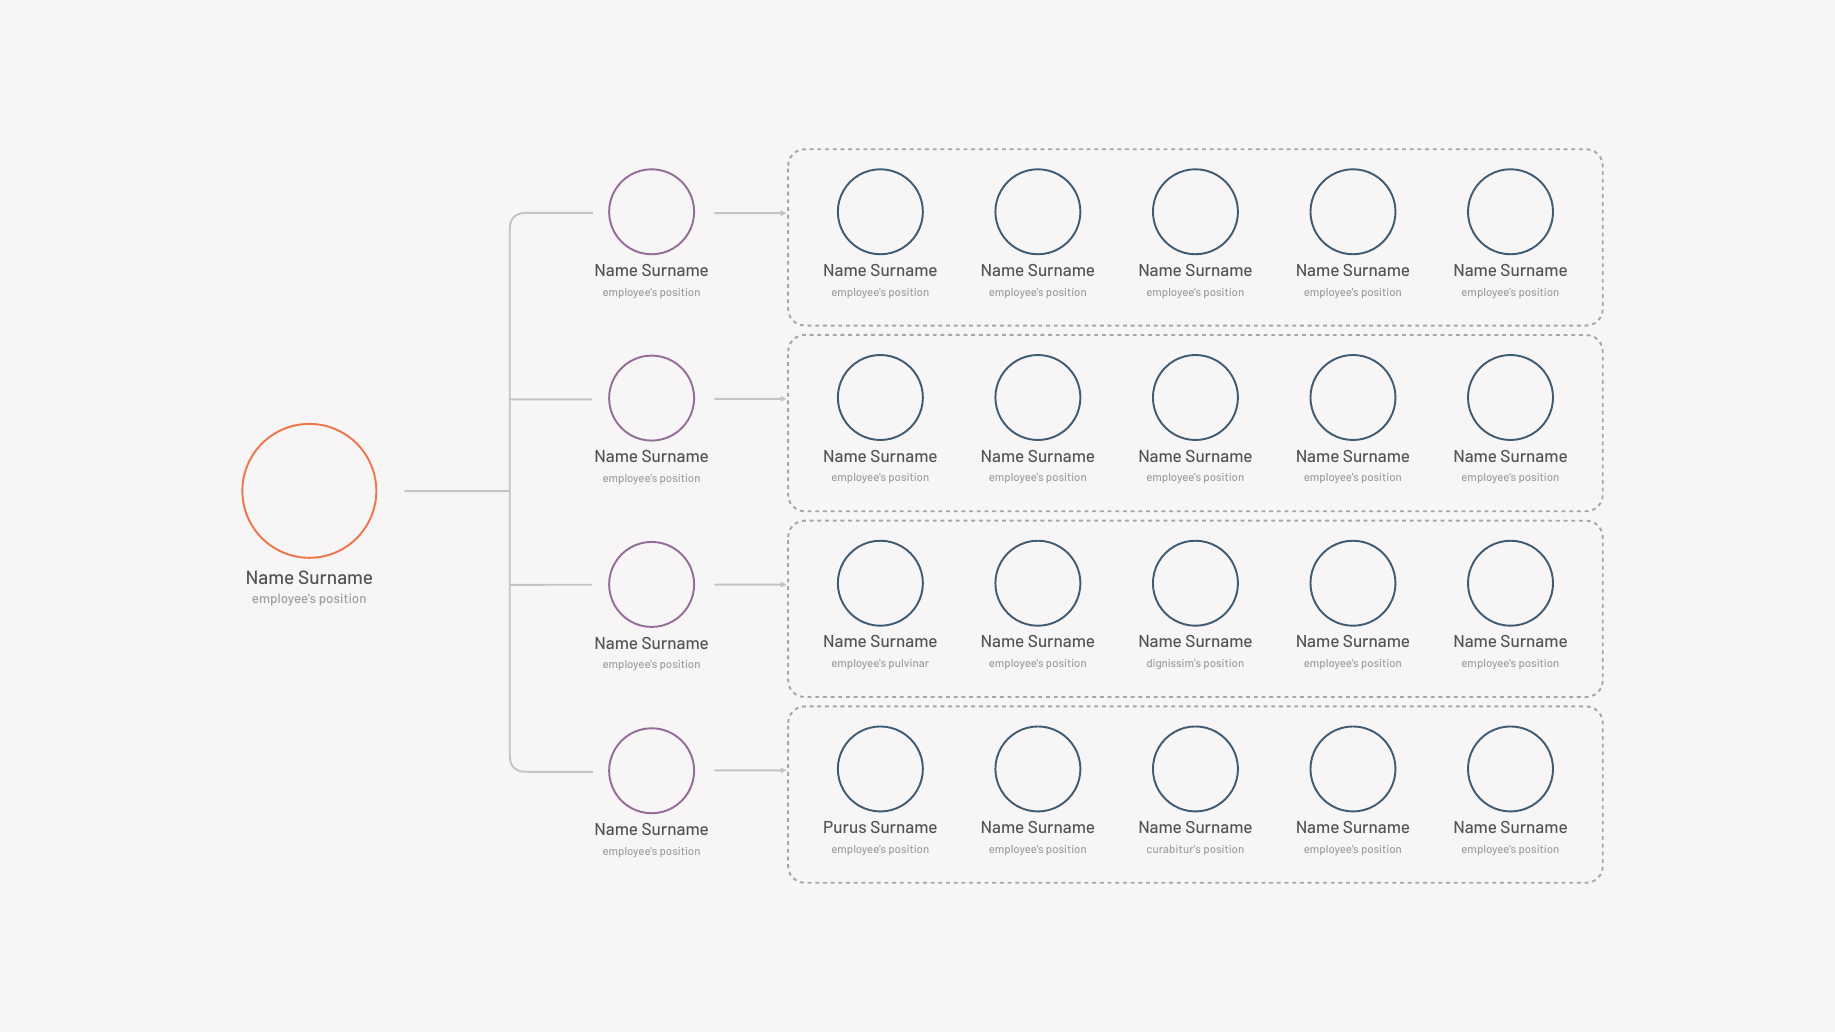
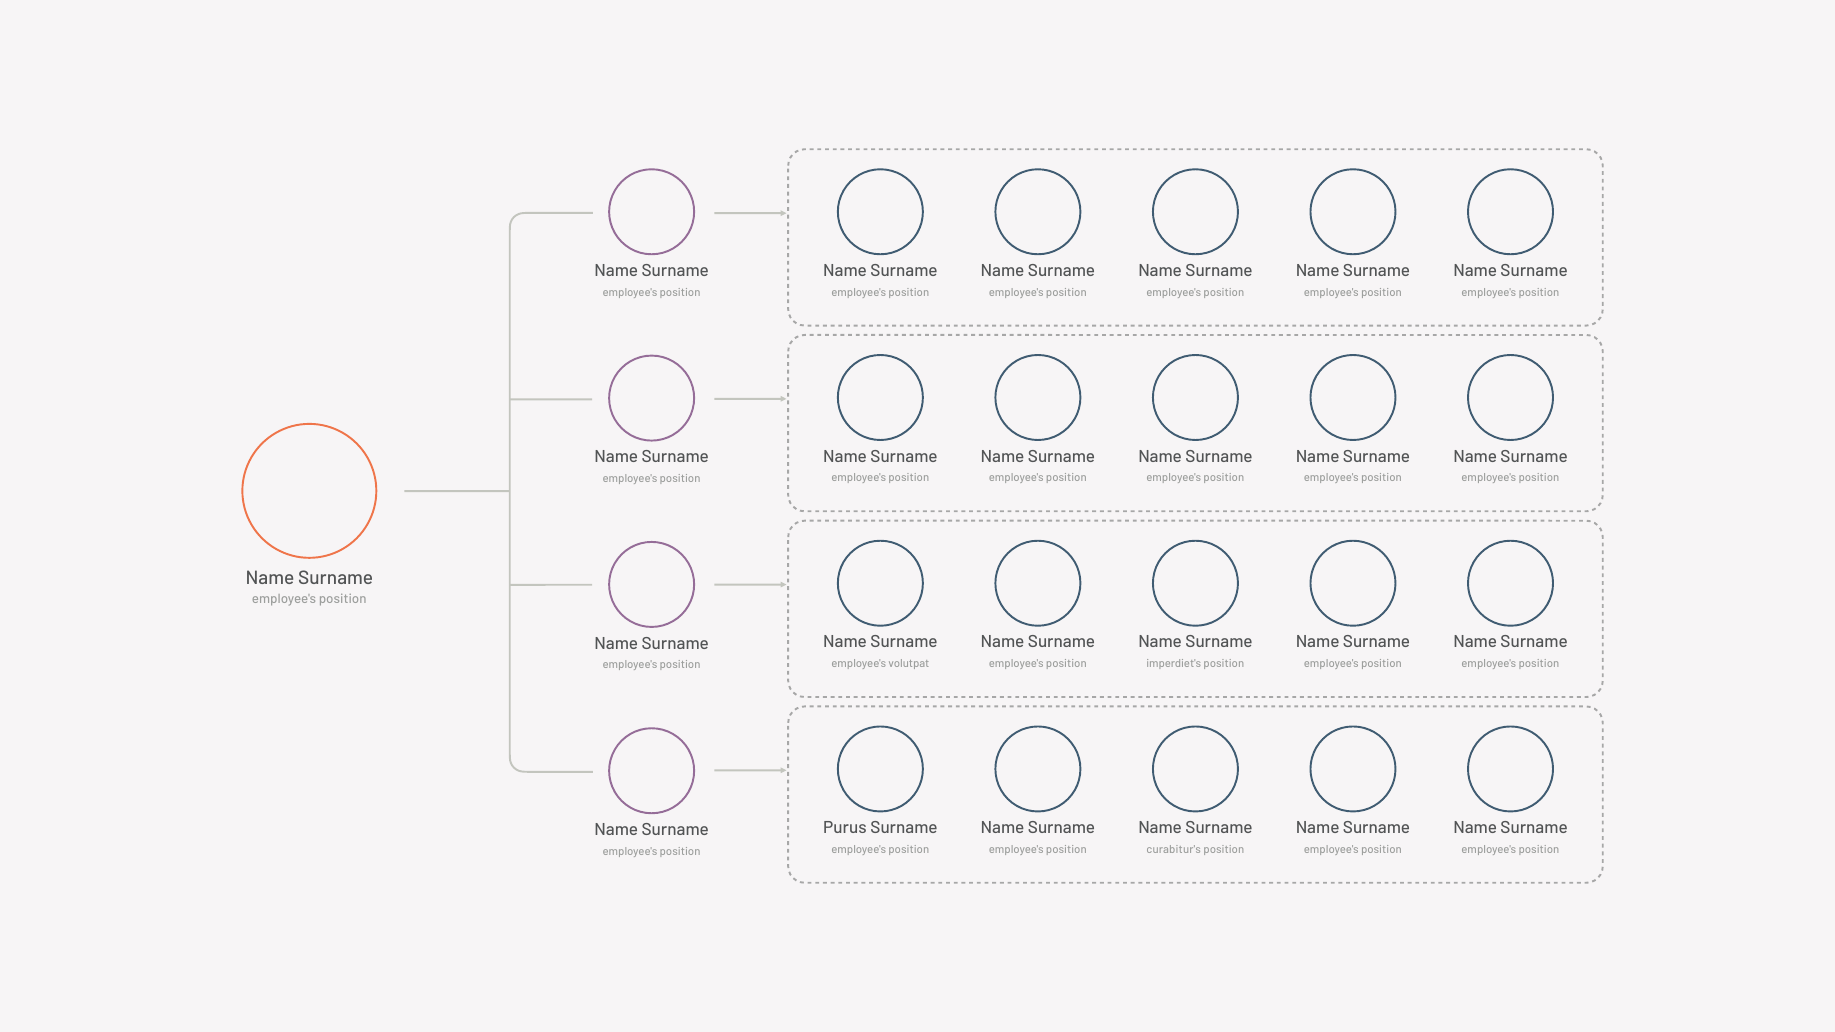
pulvinar: pulvinar -> volutpat
dignissim's: dignissim's -> imperdiet's
